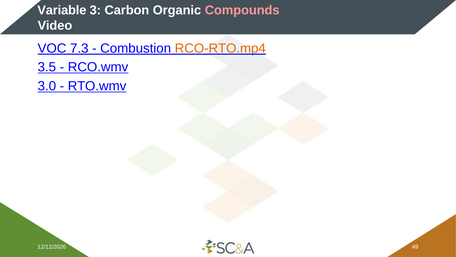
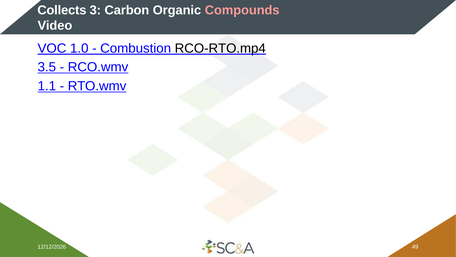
Variable: Variable -> Collects
7.3: 7.3 -> 1.0
RCO-RTO.mp4 colour: orange -> black
3.0: 3.0 -> 1.1
